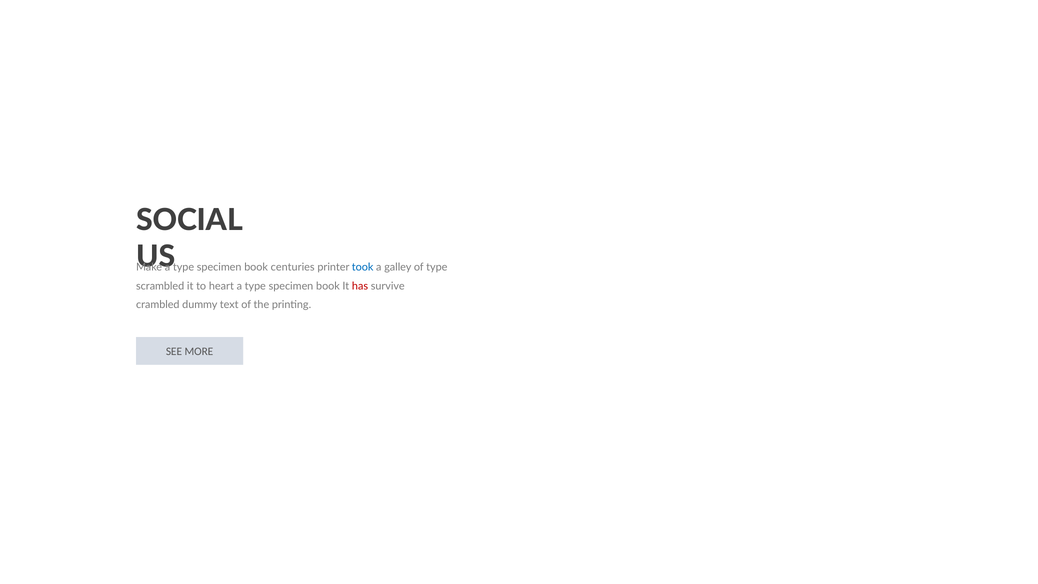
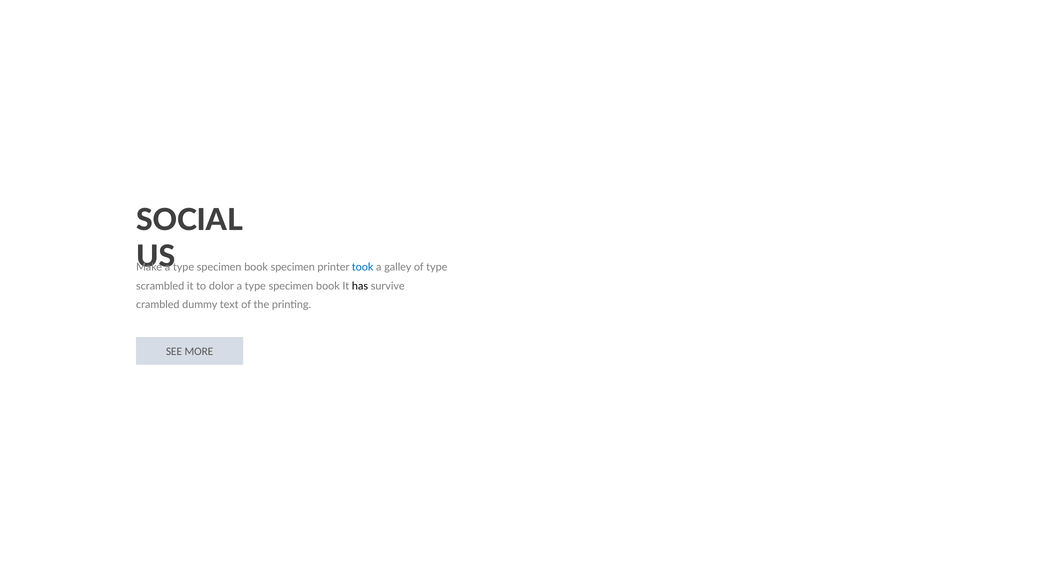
book centuries: centuries -> specimen
heart: heart -> dolor
has colour: red -> black
